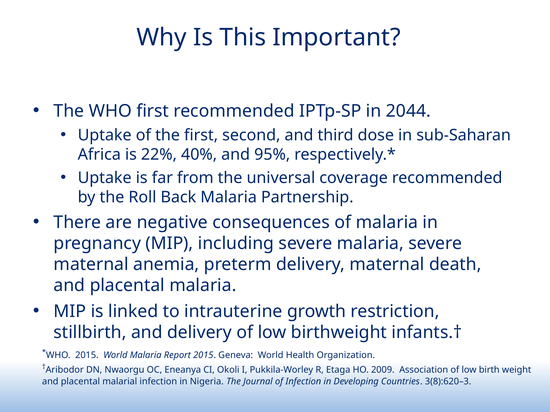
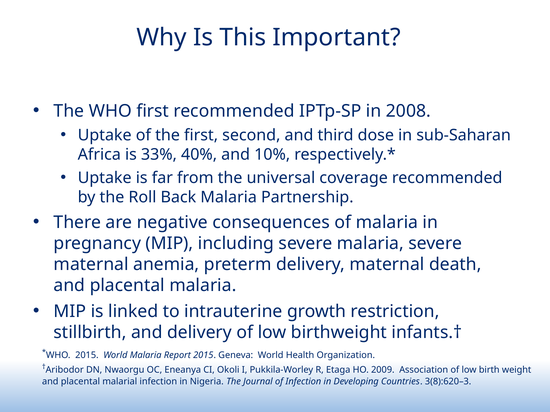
2044: 2044 -> 2008
22%: 22% -> 33%
95%: 95% -> 10%
